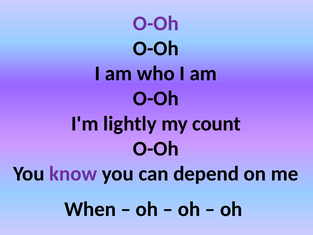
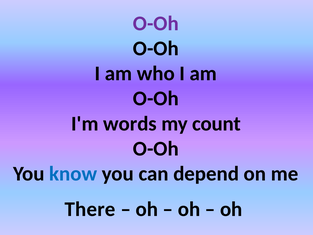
lightly: lightly -> words
know colour: purple -> blue
When: When -> There
